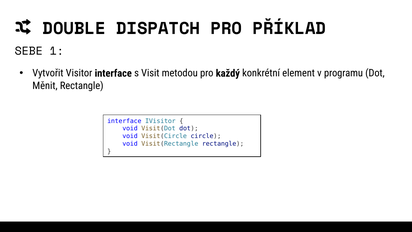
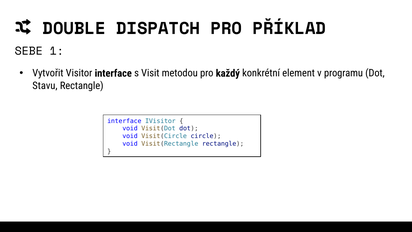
Měnit: Měnit -> Stavu
